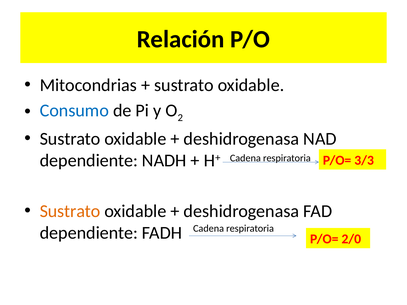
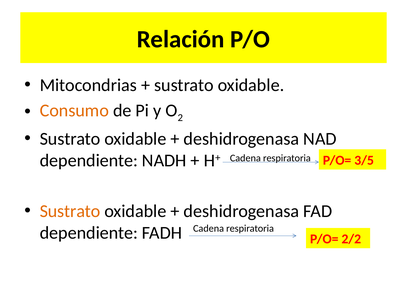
Consumo colour: blue -> orange
3/3: 3/3 -> 3/5
2/0: 2/0 -> 2/2
